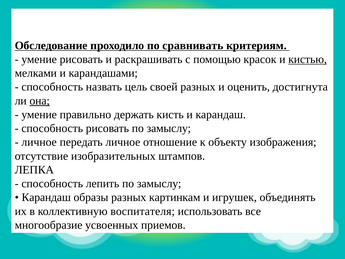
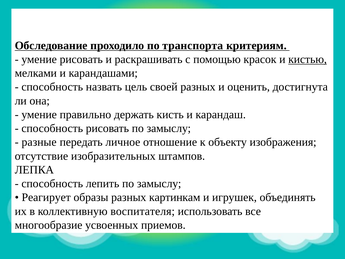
сравнивать: сравнивать -> транспорта
она underline: present -> none
личное at (39, 142): личное -> разные
Карандаш at (46, 197): Карандаш -> Реагирует
